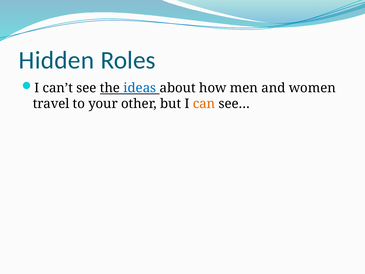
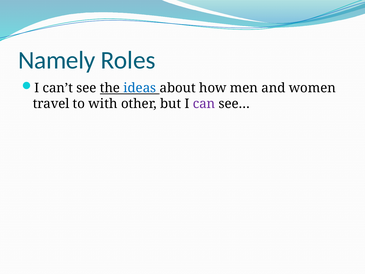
Hidden: Hidden -> Namely
your: your -> with
can colour: orange -> purple
